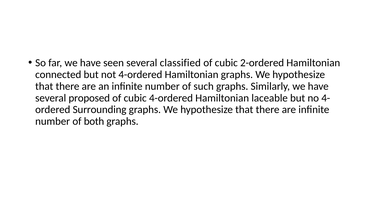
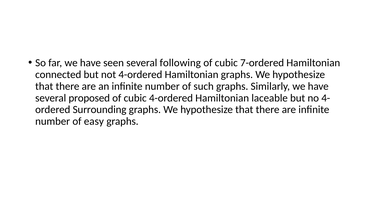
classified: classified -> following
2-ordered: 2-ordered -> 7-ordered
both: both -> easy
